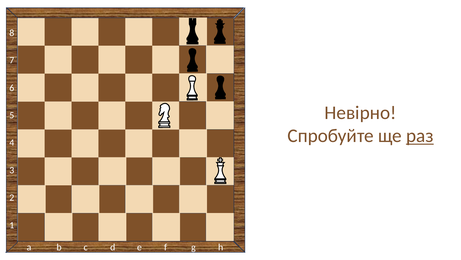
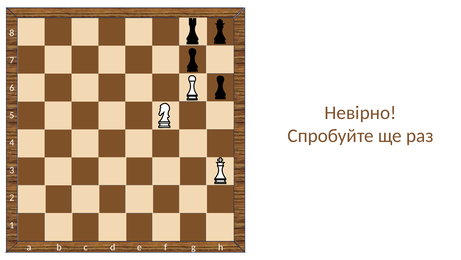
раз underline: present -> none
